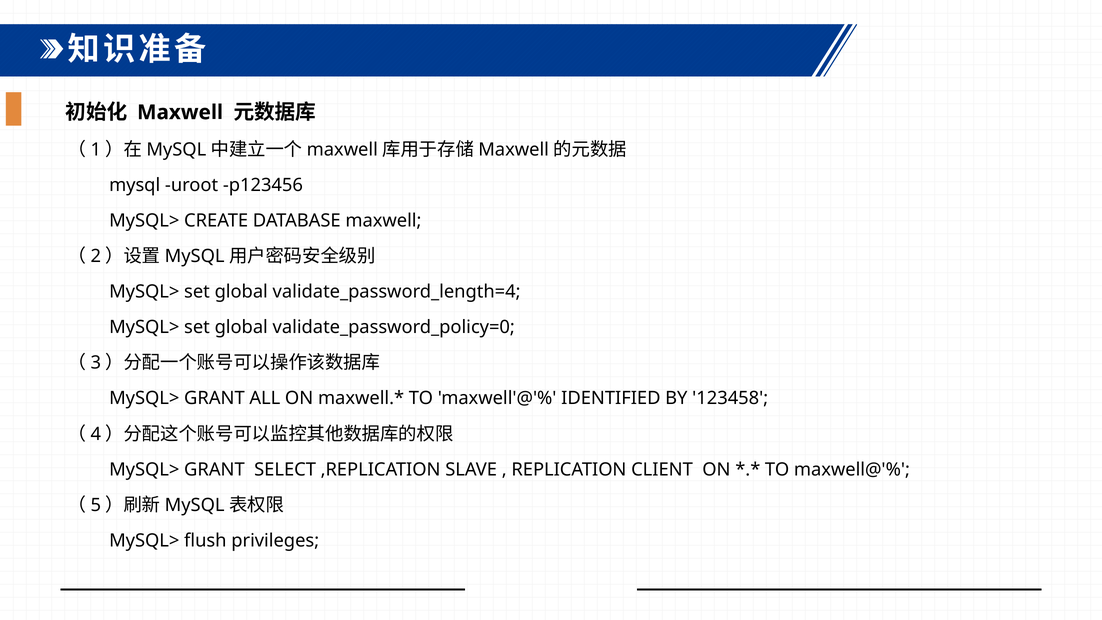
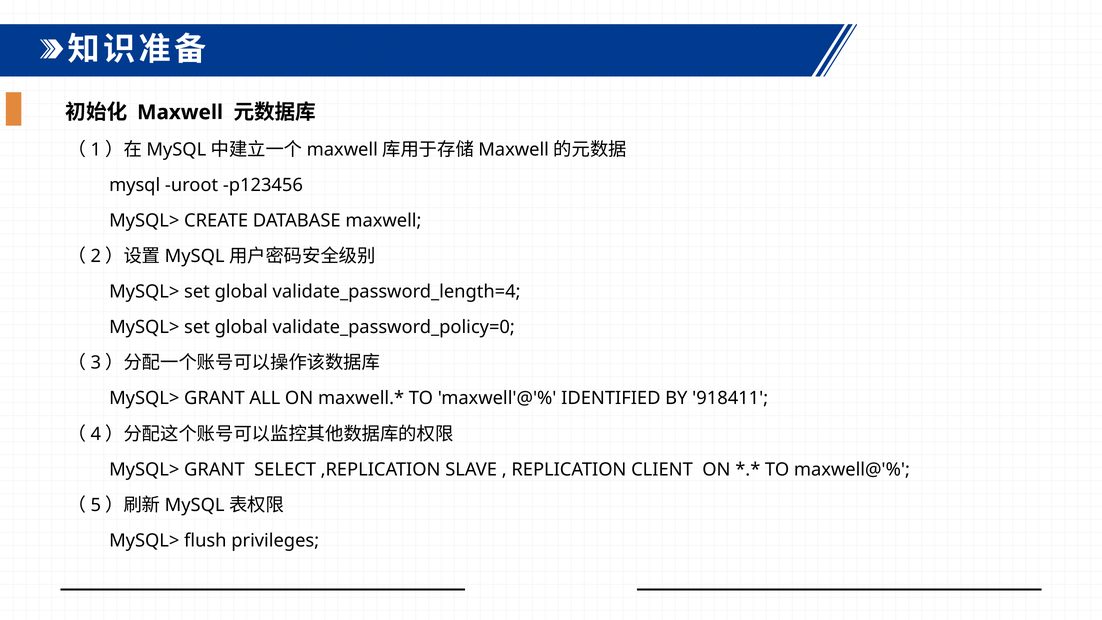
123458: 123458 -> 918411
